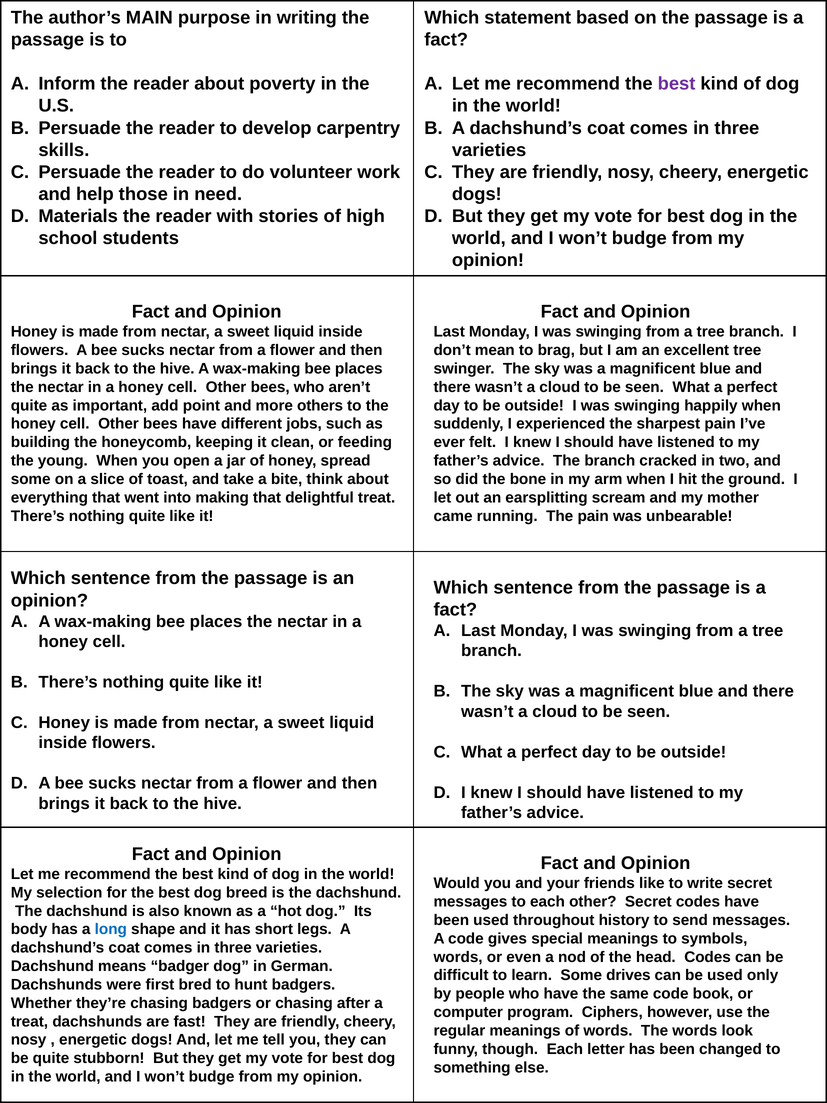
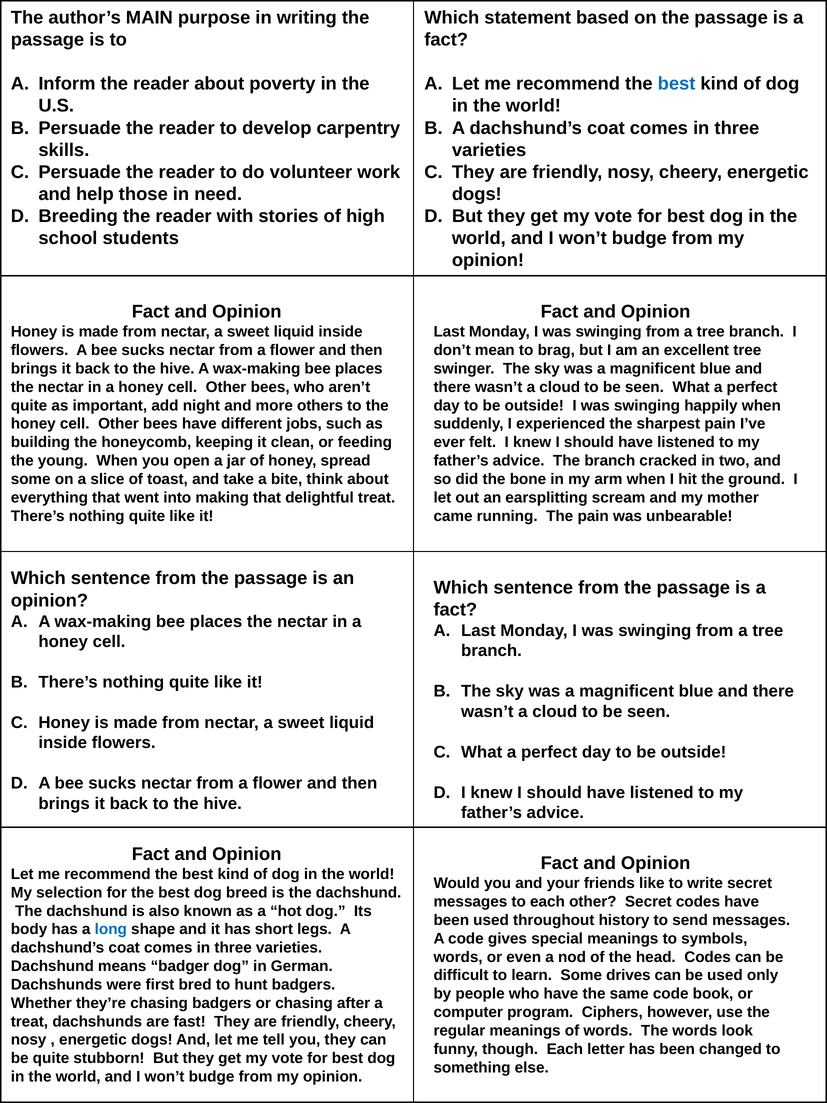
best at (677, 84) colour: purple -> blue
Materials: Materials -> Breeding
point: point -> night
